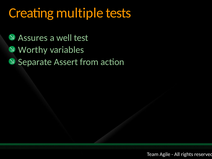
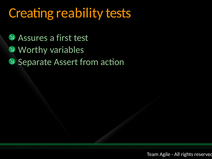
multiple: multiple -> reability
well: well -> first
